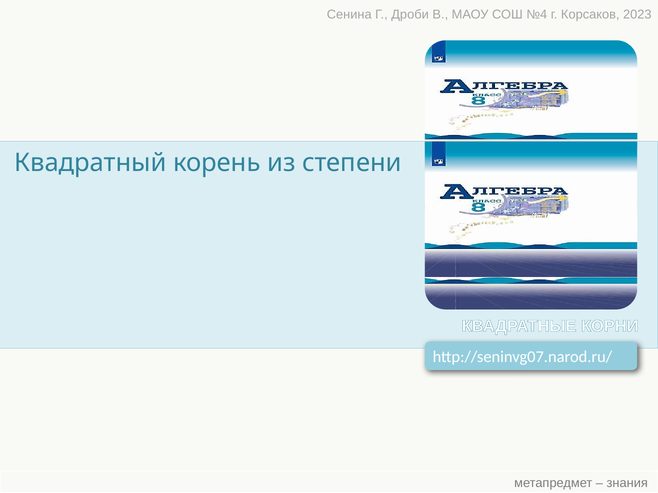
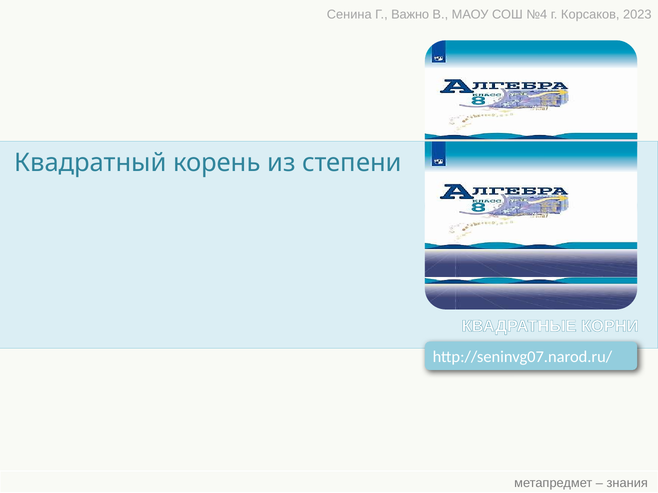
Дроби: Дроби -> Важно
